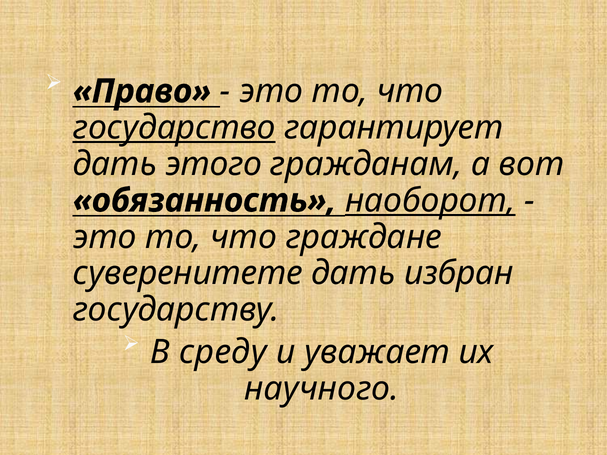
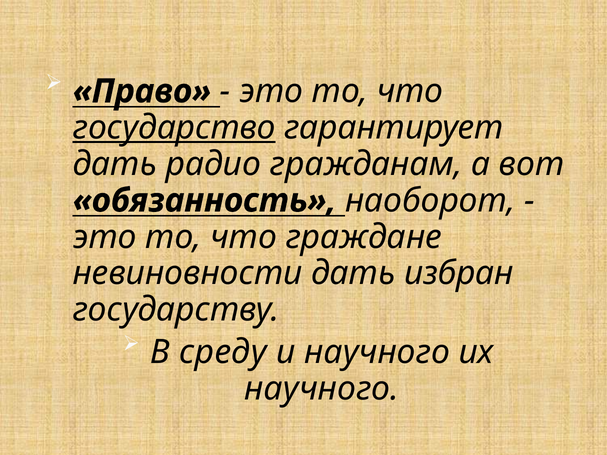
этого: этого -> радио
наоборот underline: present -> none
суверенитете: суверенитете -> невиновности
и уважает: уважает -> научного
